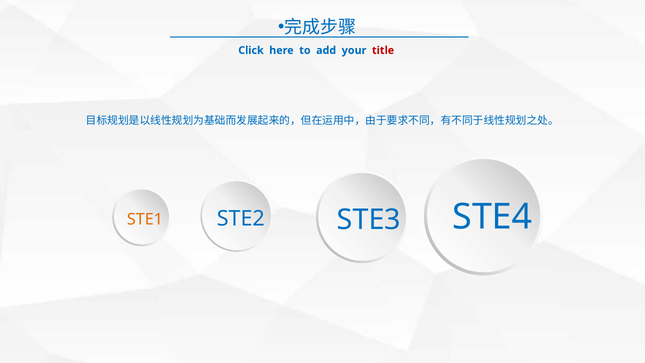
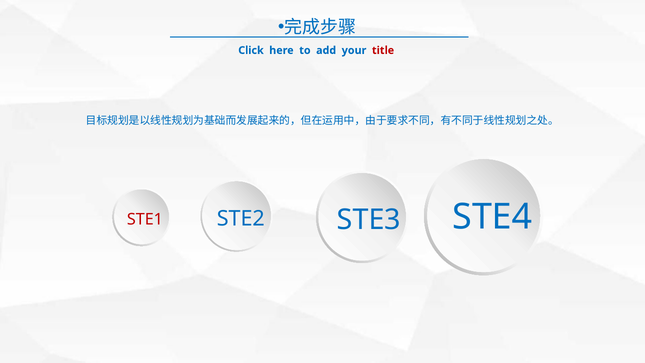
STE1 colour: orange -> red
